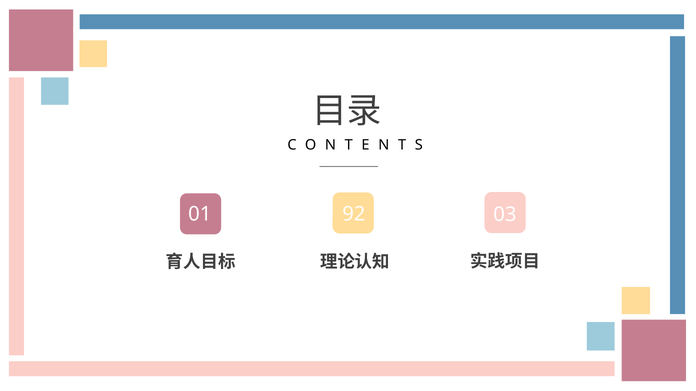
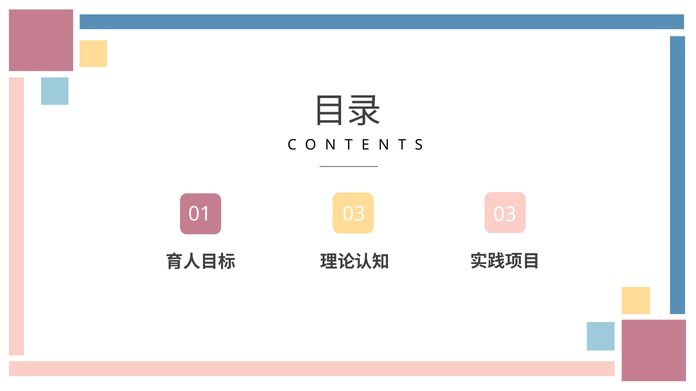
01 92: 92 -> 03
